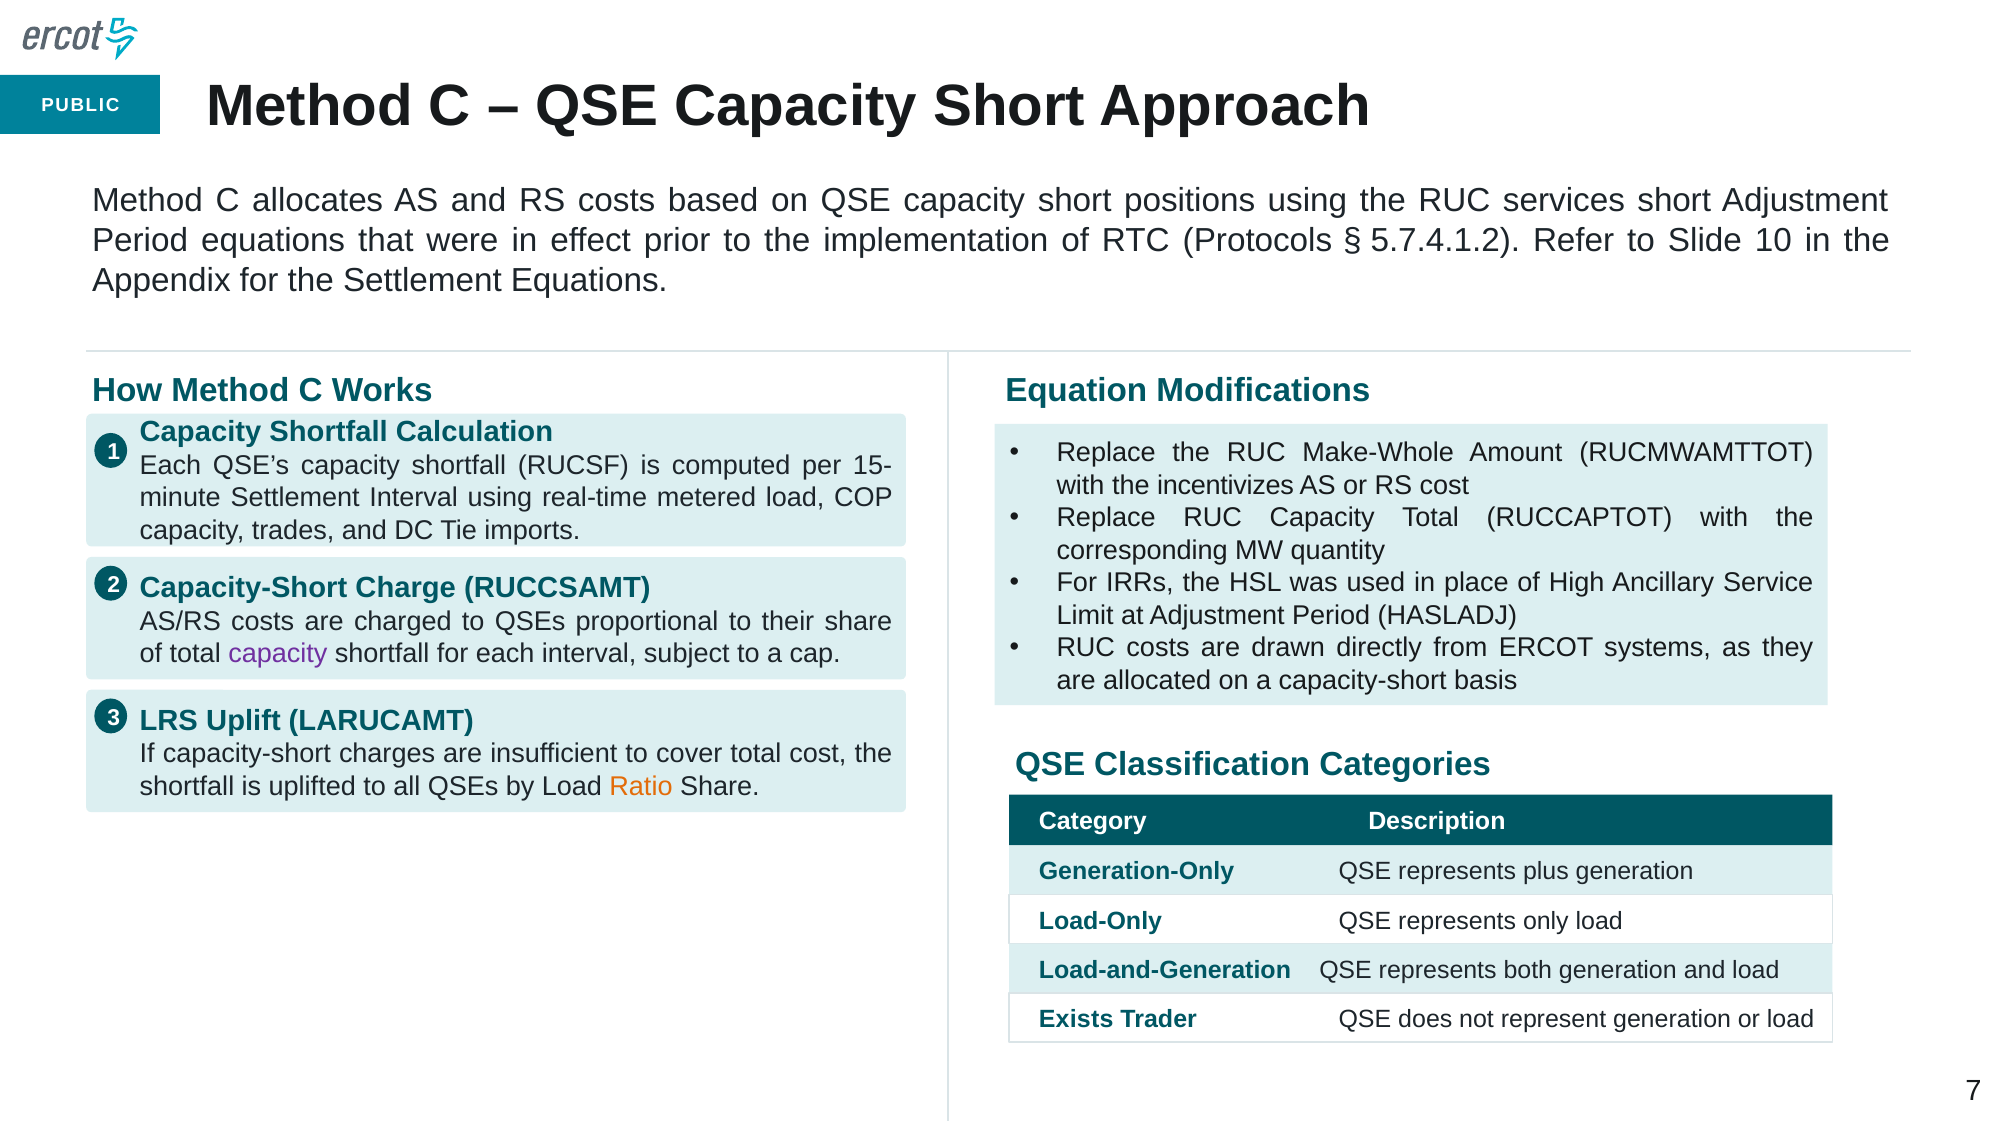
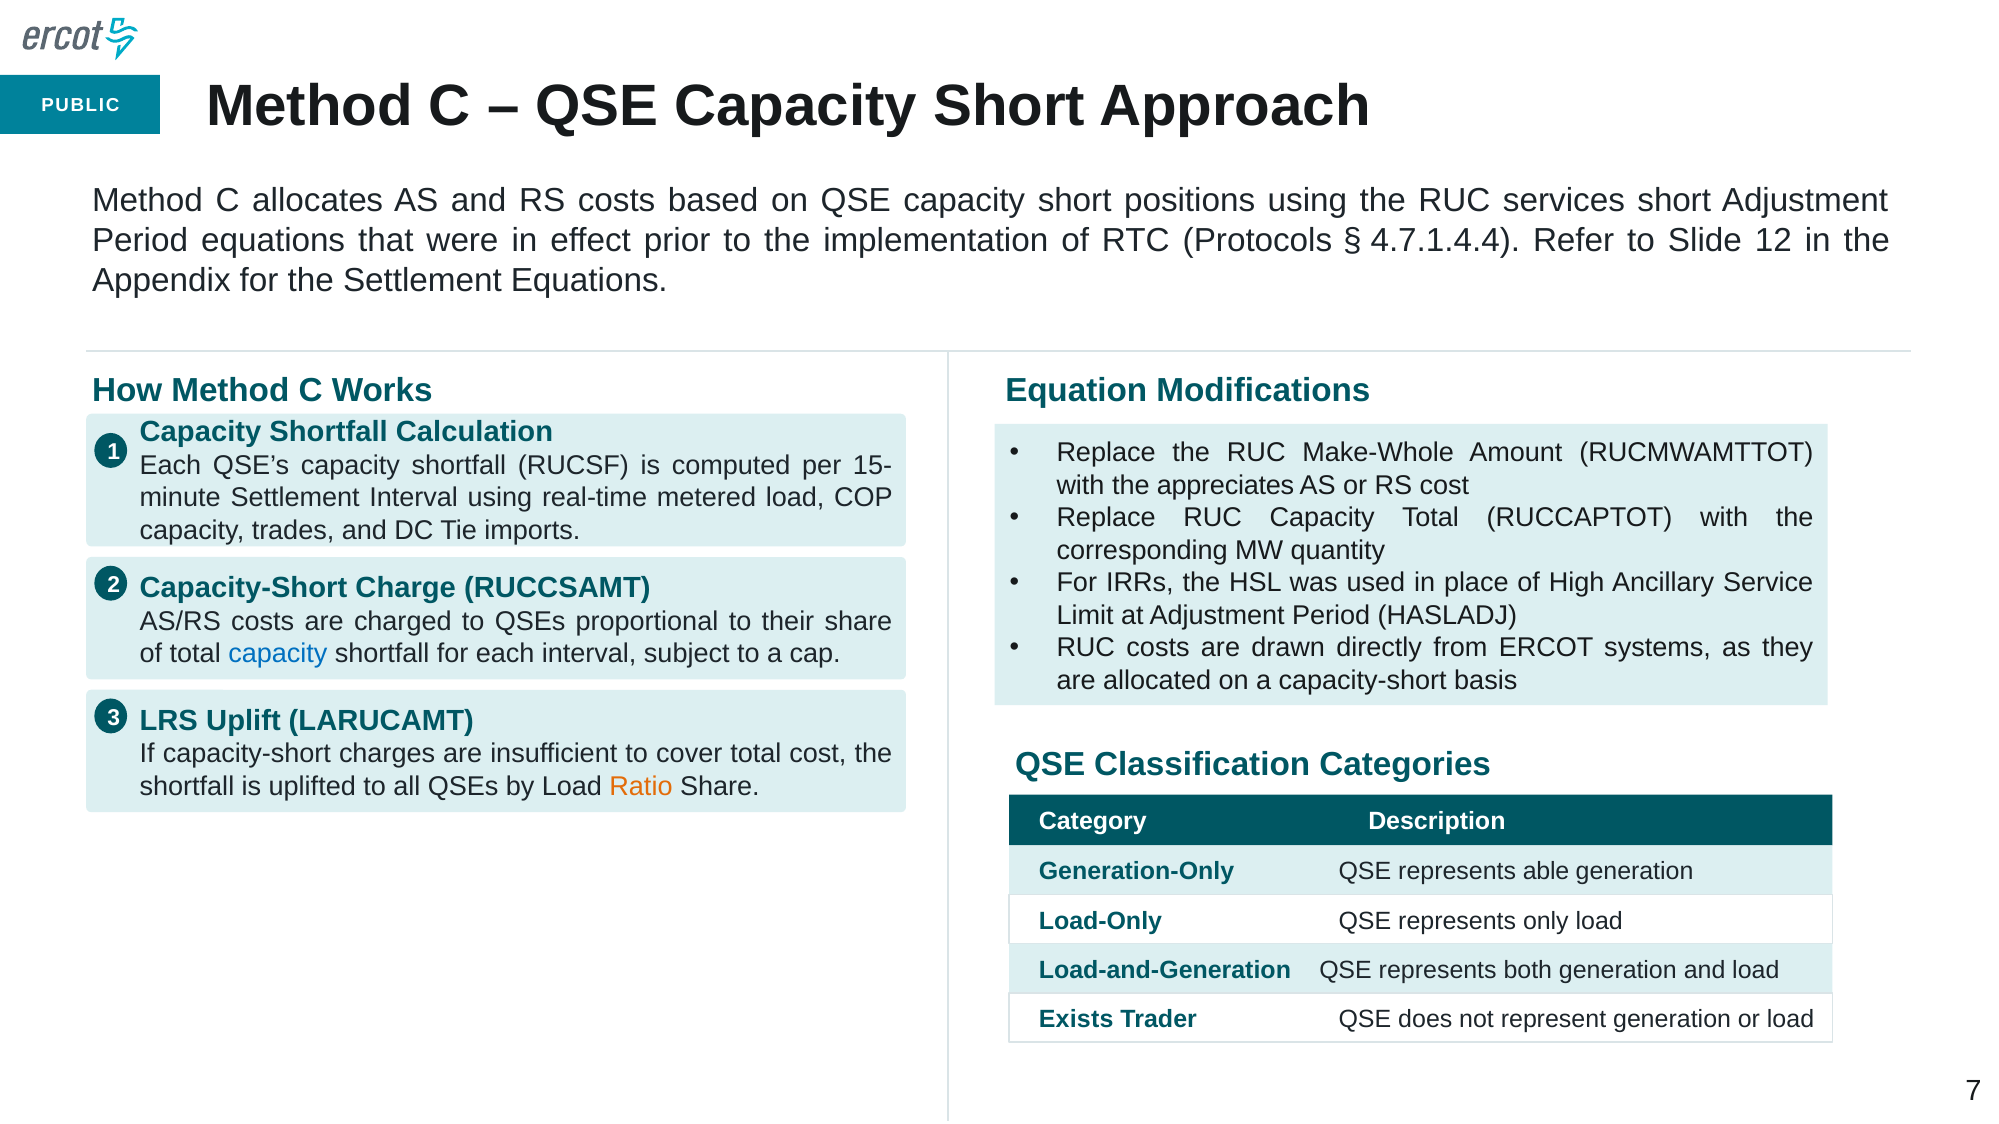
5.7.4.1.2: 5.7.4.1.2 -> 4.7.1.4.4
10: 10 -> 12
incentivizes: incentivizes -> appreciates
capacity at (278, 654) colour: purple -> blue
plus: plus -> able
